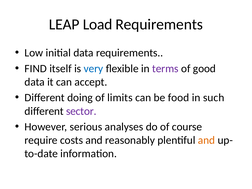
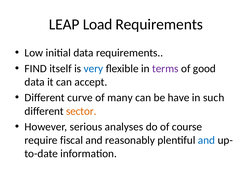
doing: doing -> curve
limits: limits -> many
food: food -> have
sector colour: purple -> orange
costs: costs -> fiscal
and at (207, 140) colour: orange -> blue
